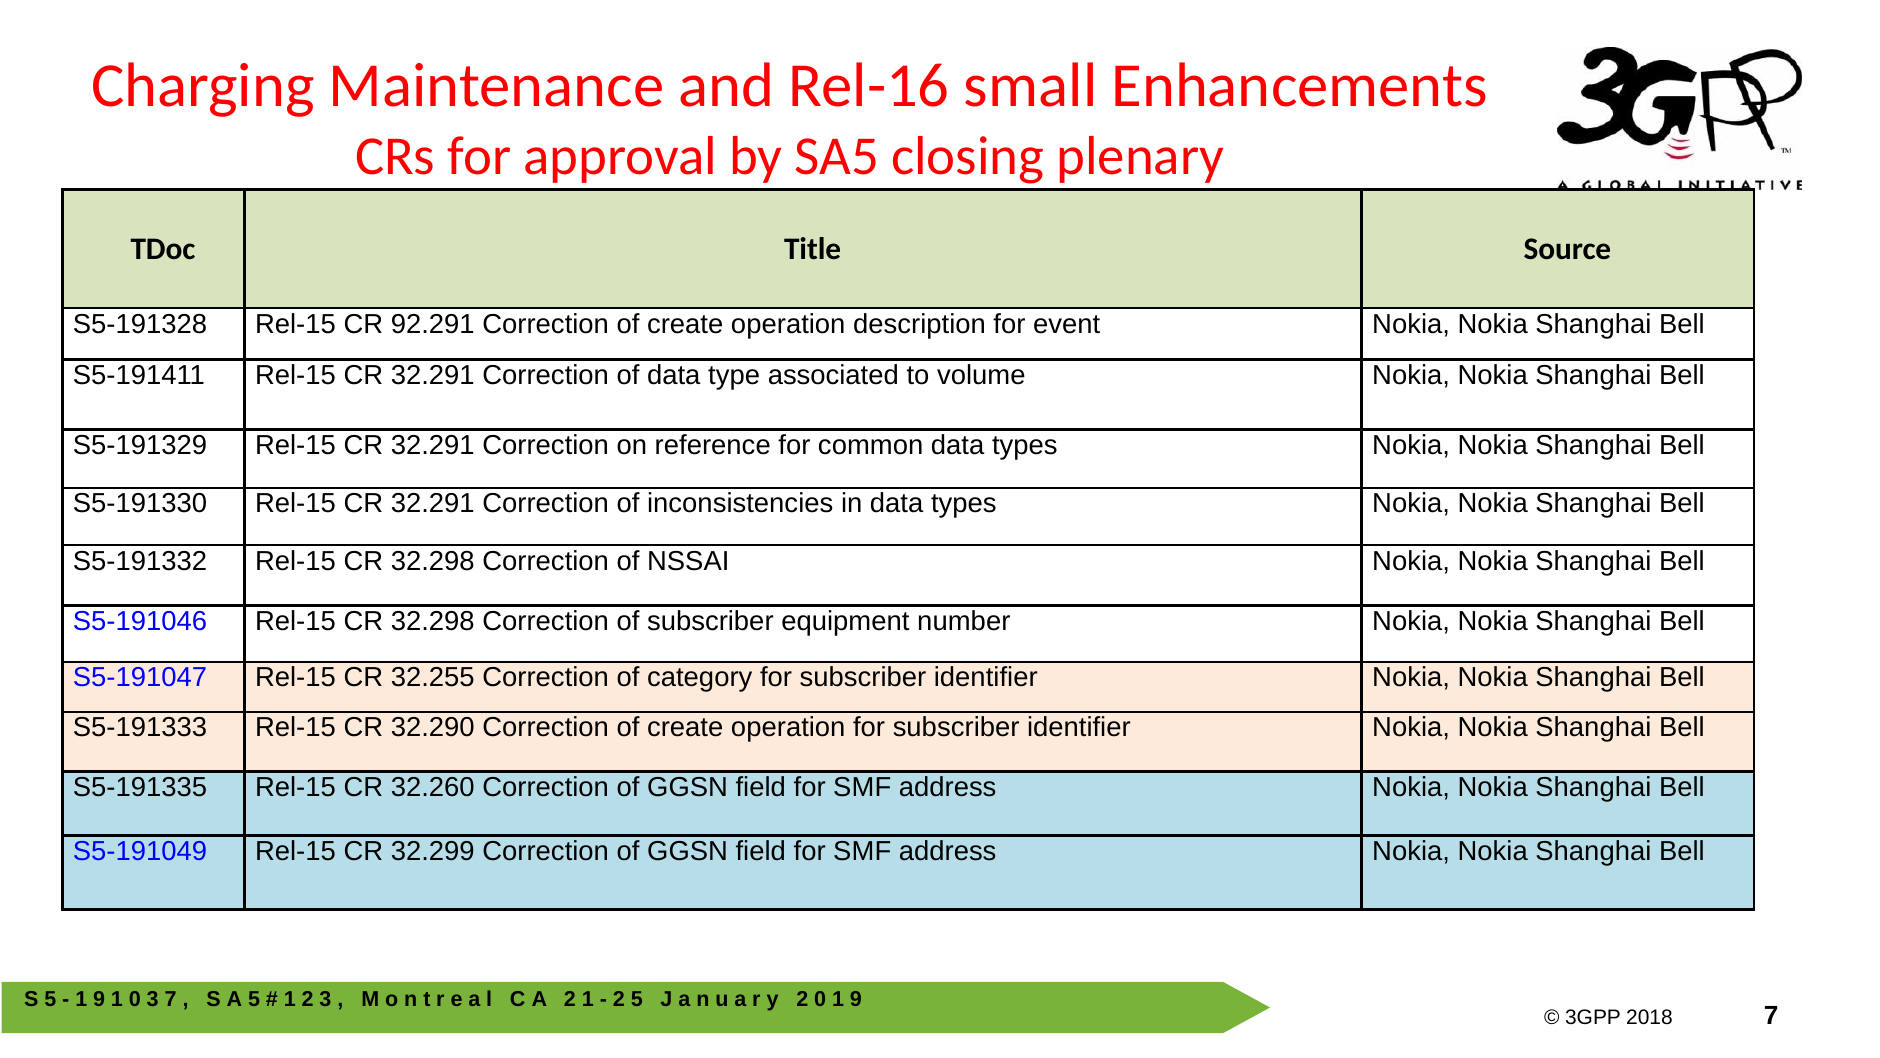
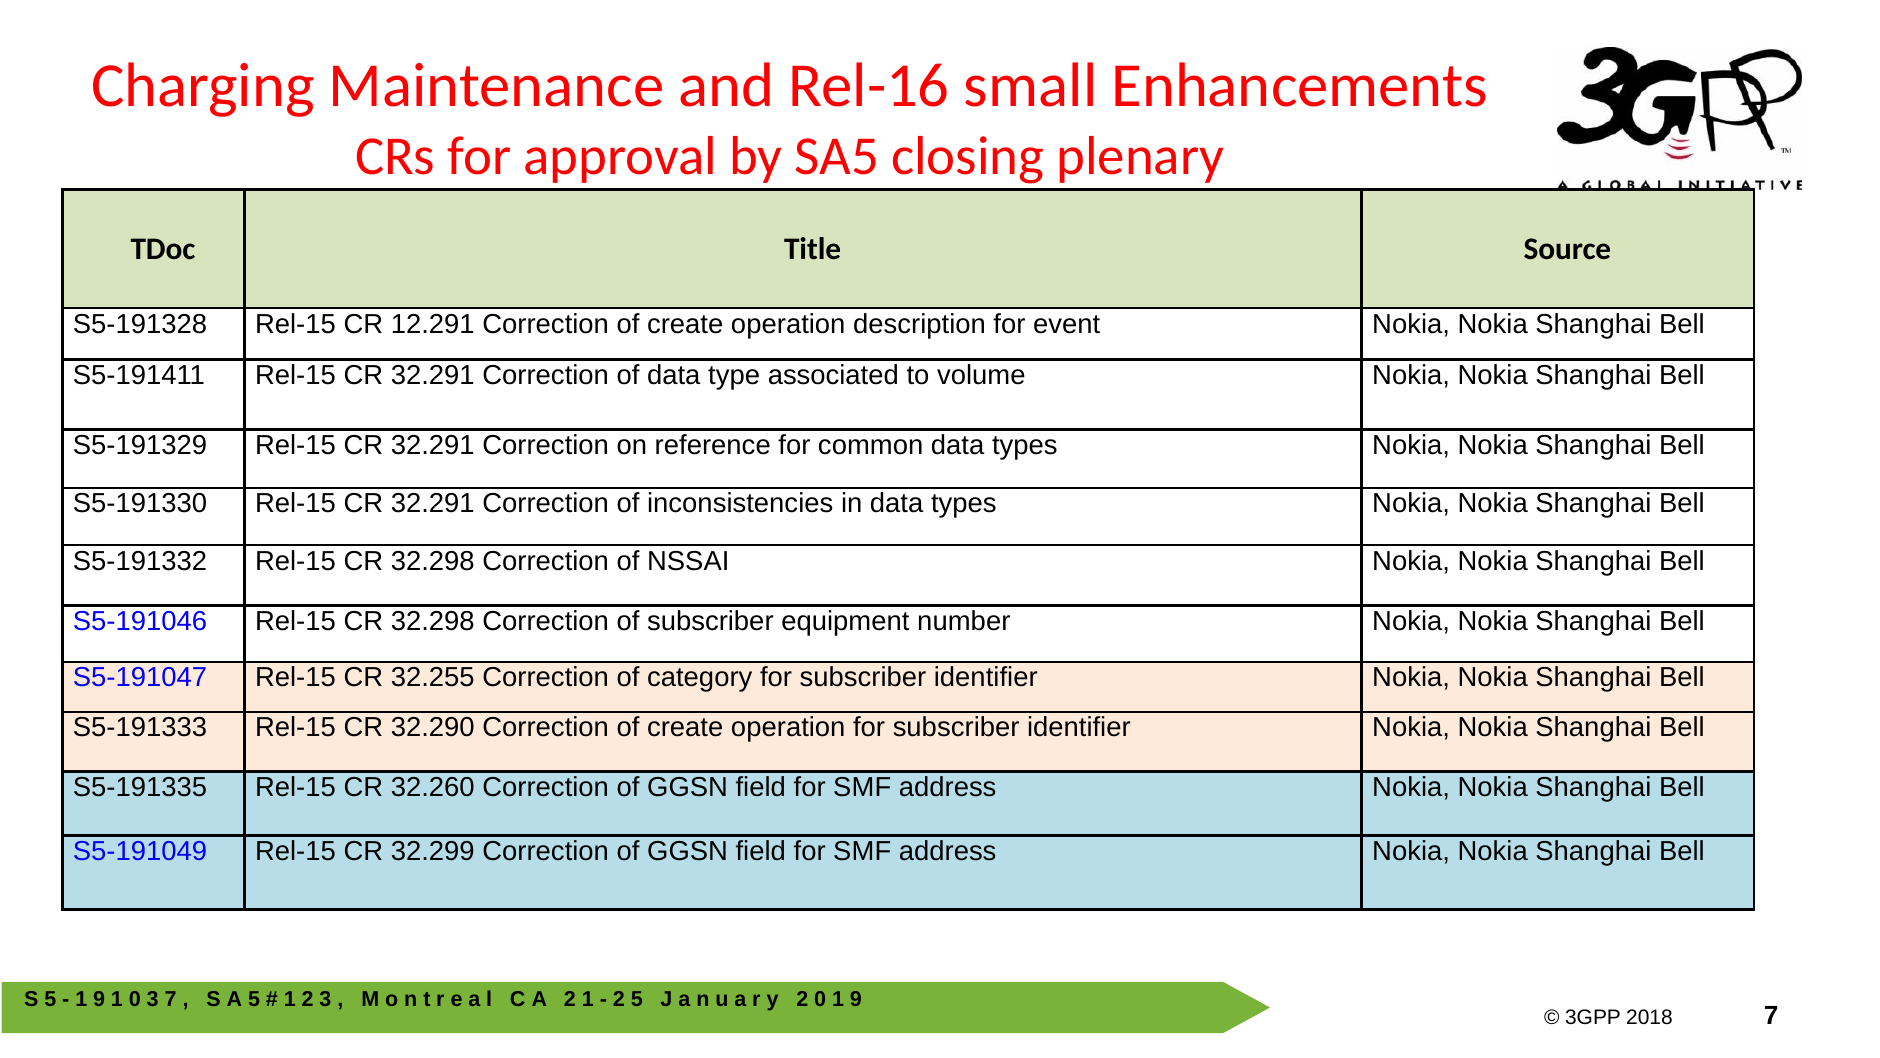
92.291: 92.291 -> 12.291
